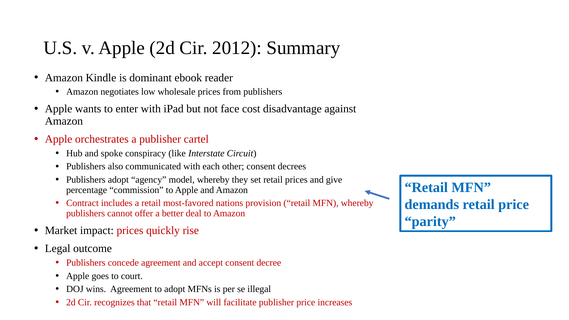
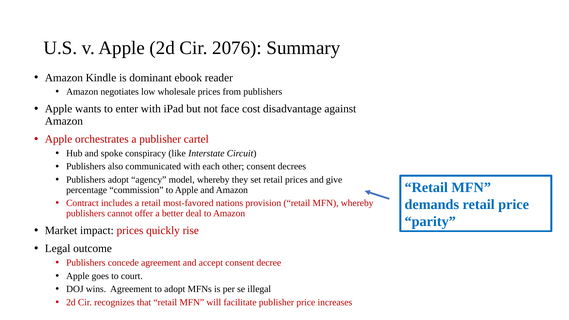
2012: 2012 -> 2076
